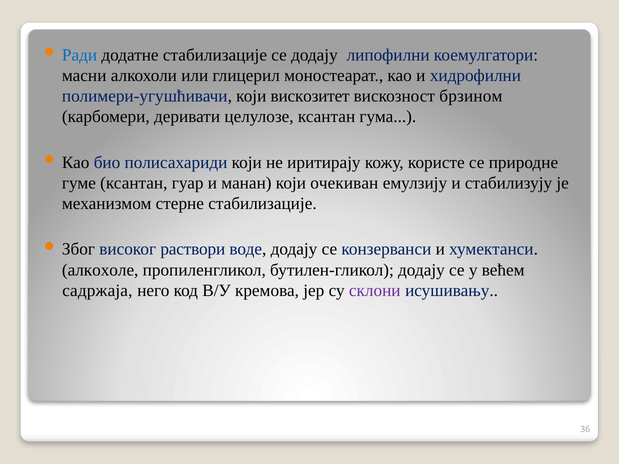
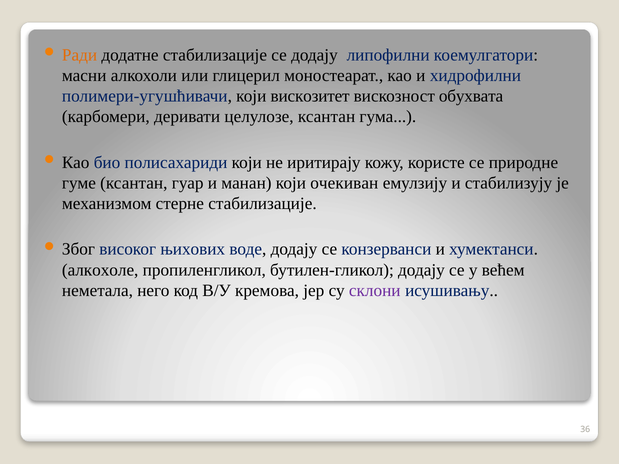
Ради colour: blue -> orange
брзином: брзином -> обухвата
раствори: раствори -> њихових
садржаја: садржаја -> неметала
